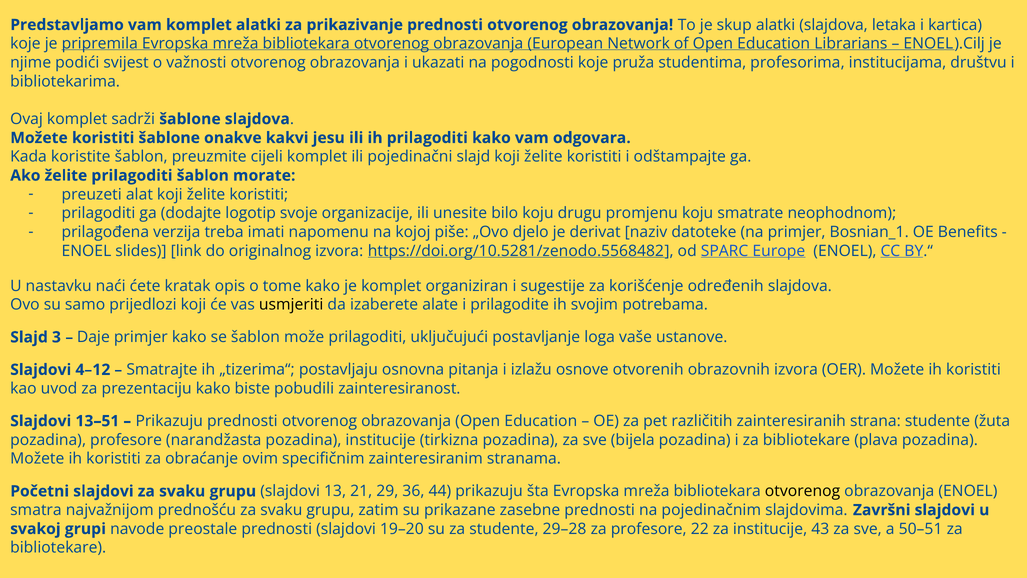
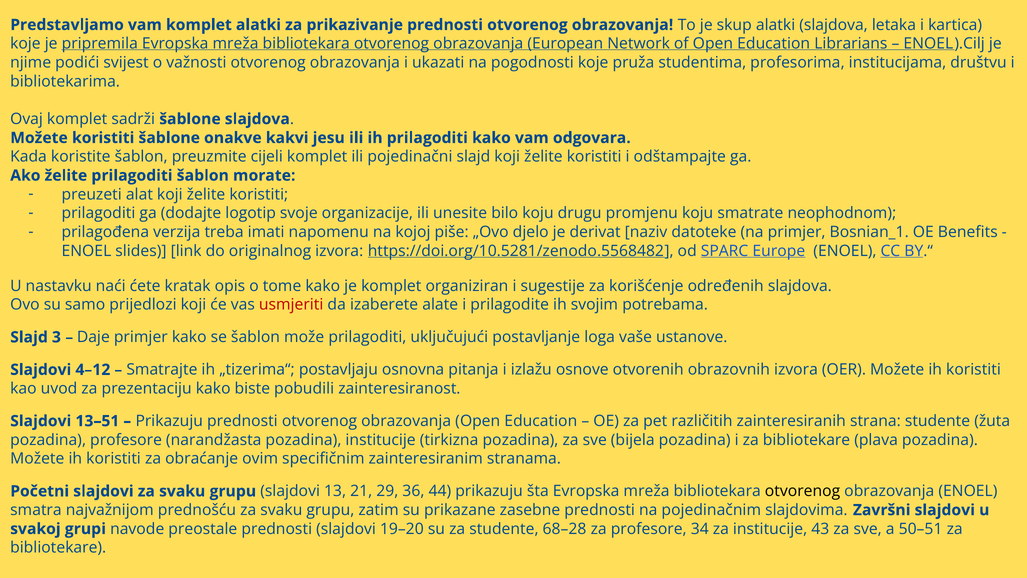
usmjeriti colour: black -> red
29–28: 29–28 -> 68–28
22: 22 -> 34
